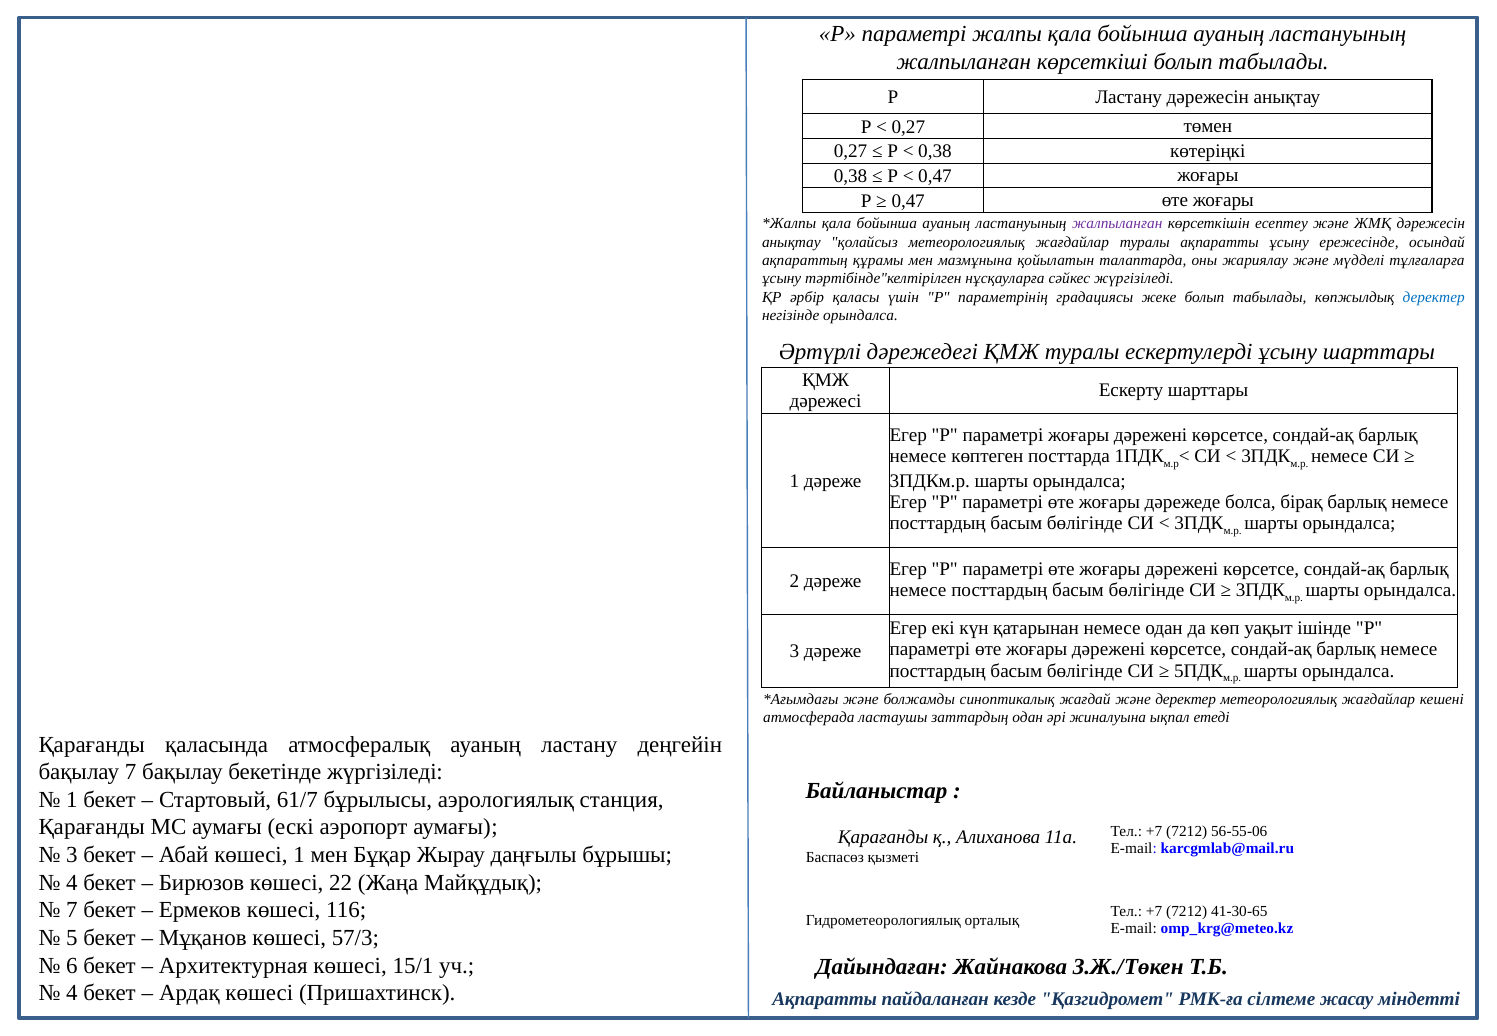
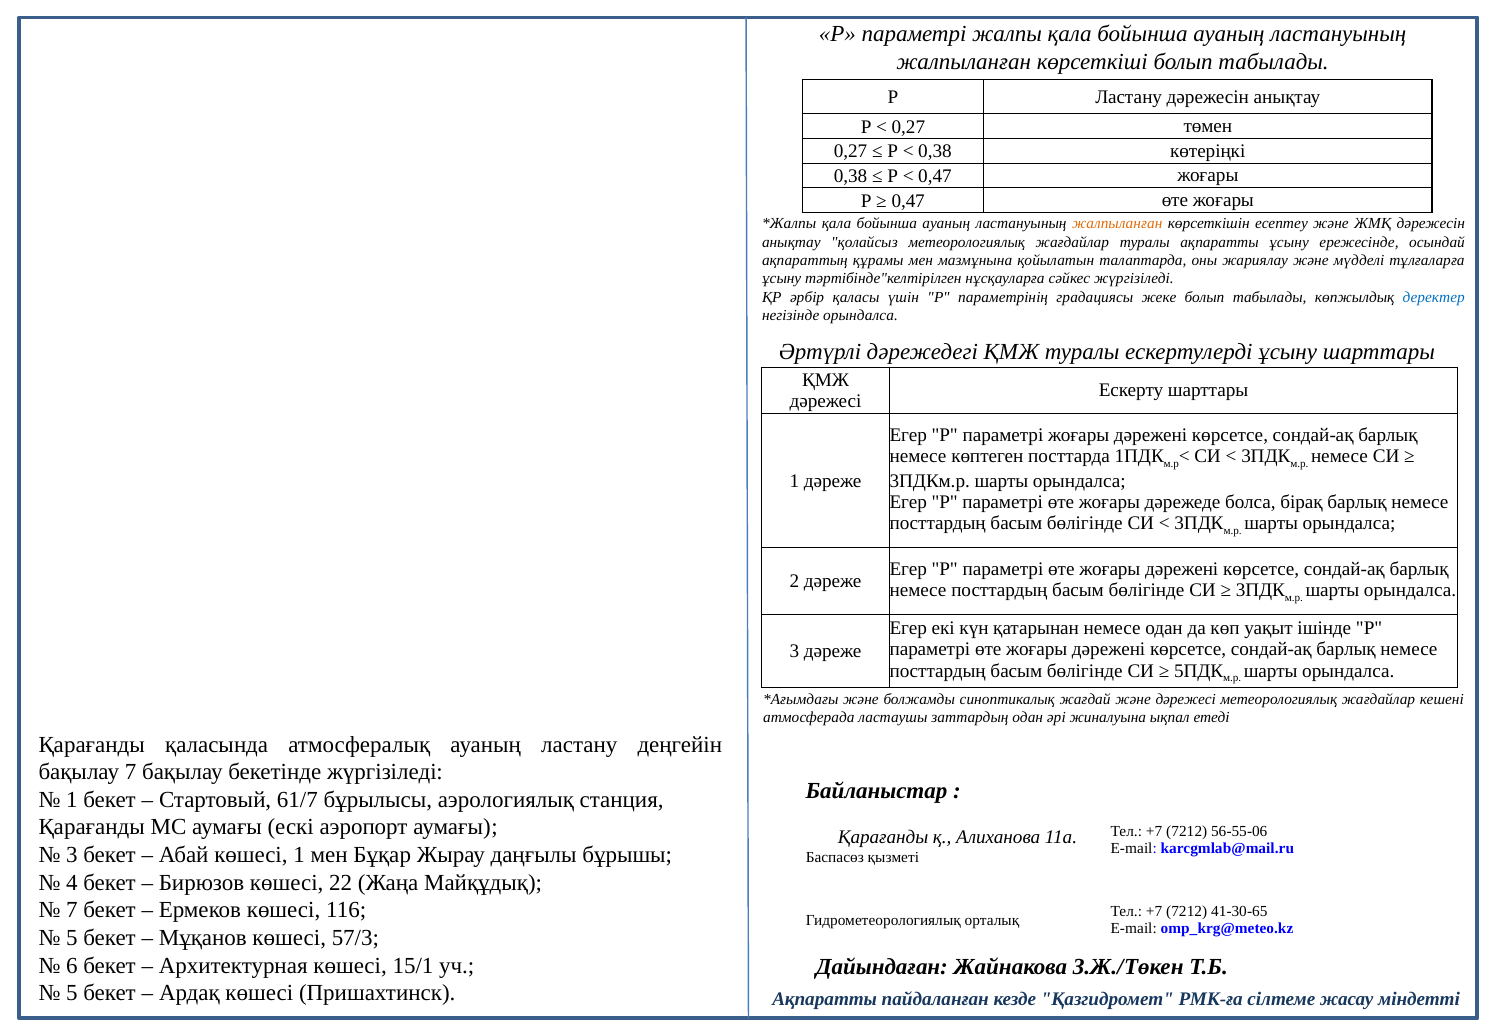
жалпыланған at (1117, 224) colour: purple -> orange
және деректер: деректер -> дәрежесі
4 at (72, 993): 4 -> 5
